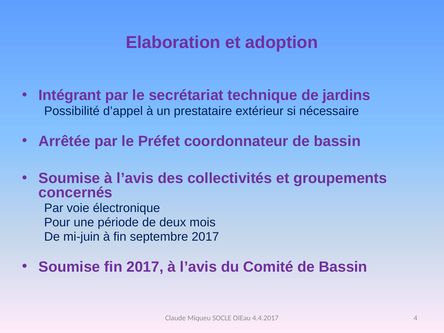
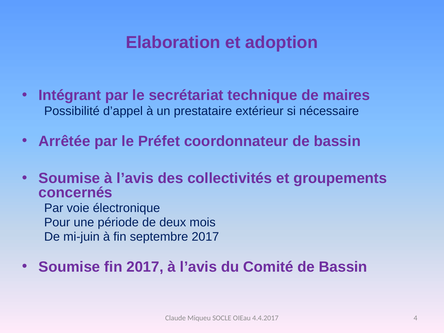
jardins: jardins -> maires
